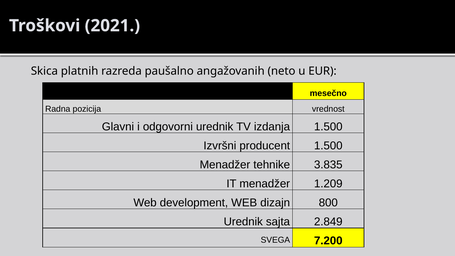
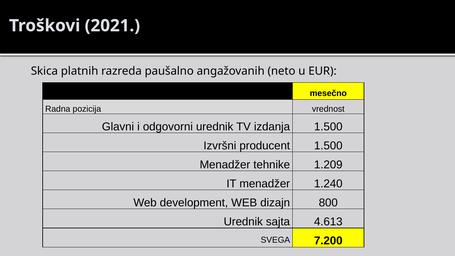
3.835: 3.835 -> 1.209
1.209: 1.209 -> 1.240
2.849: 2.849 -> 4.613
